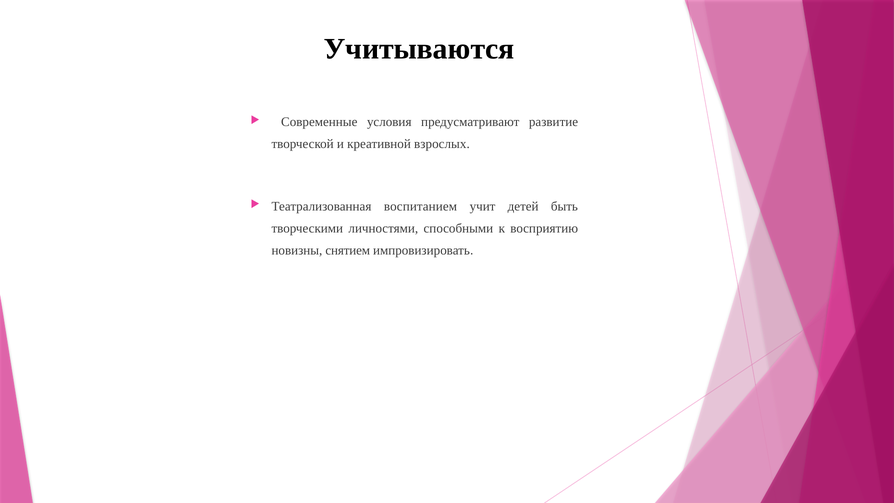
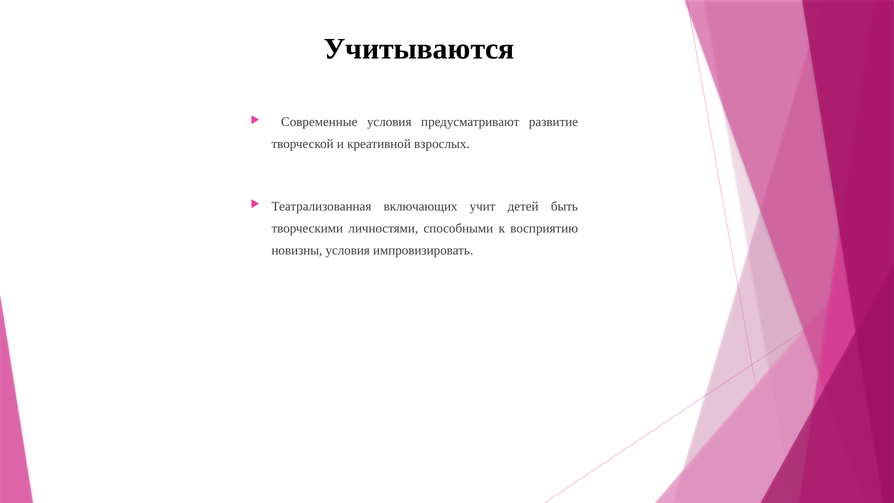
воспитанием: воспитанием -> включающих
новизны снятием: снятием -> условия
